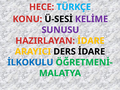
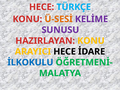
Ü-SESİ colour: black -> orange
HAZIRLAYAN İDARE: İDARE -> KONU
ARAYICI DERS: DERS -> HECE
